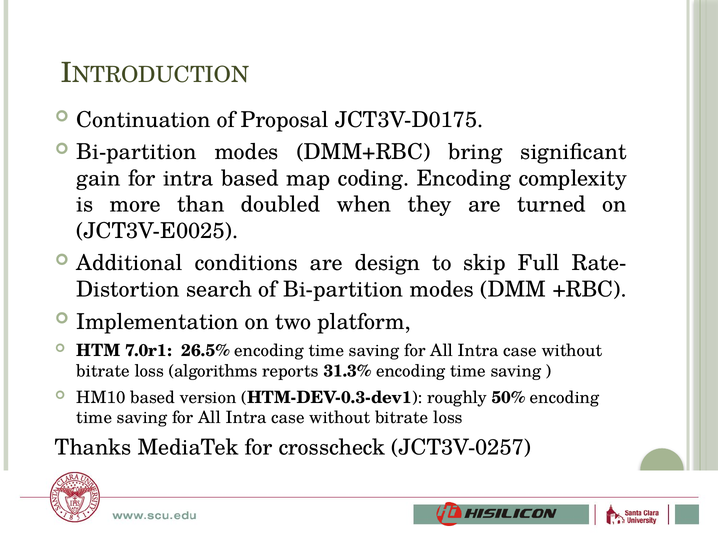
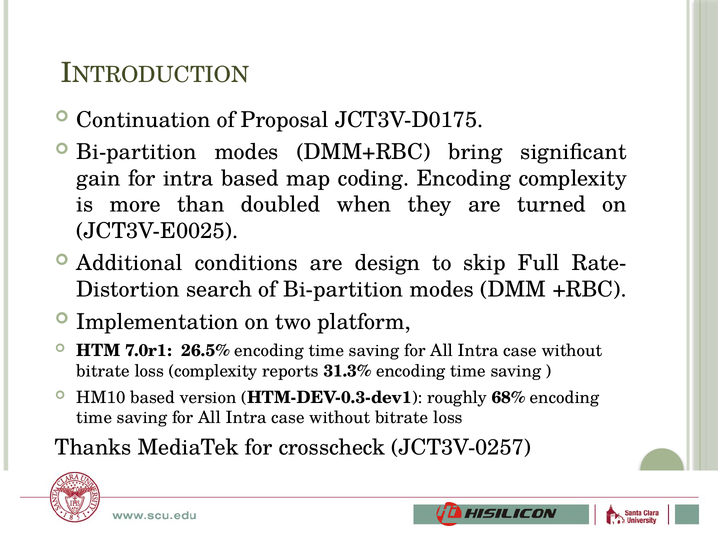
loss algorithms: algorithms -> complexity
50%: 50% -> 68%
